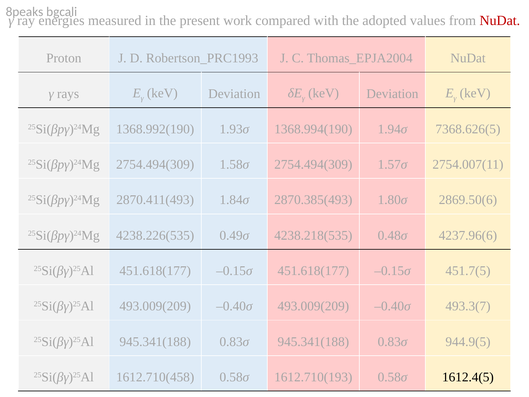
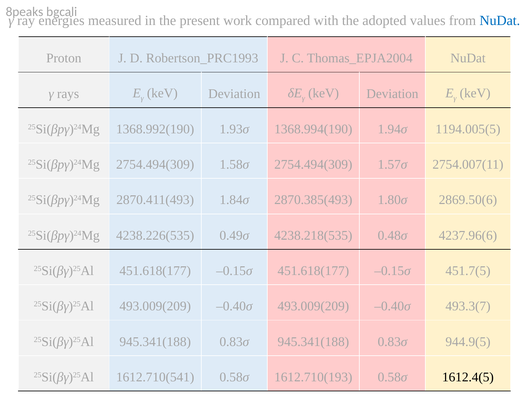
NuDat at (500, 21) colour: red -> blue
7368.626(5: 7368.626(5 -> 1194.005(5
1612.710(458: 1612.710(458 -> 1612.710(541
